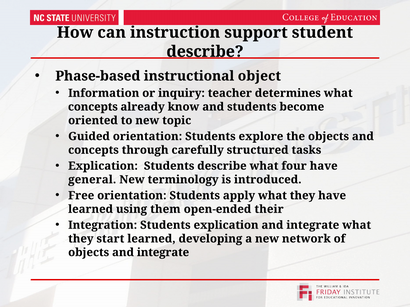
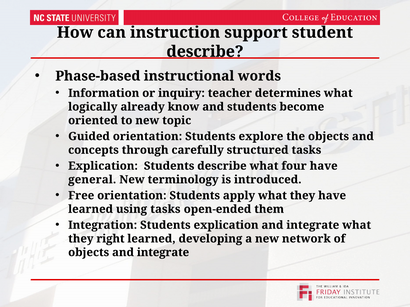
object: object -> words
concepts at (93, 107): concepts -> logically
using them: them -> tasks
their: their -> them
start: start -> right
